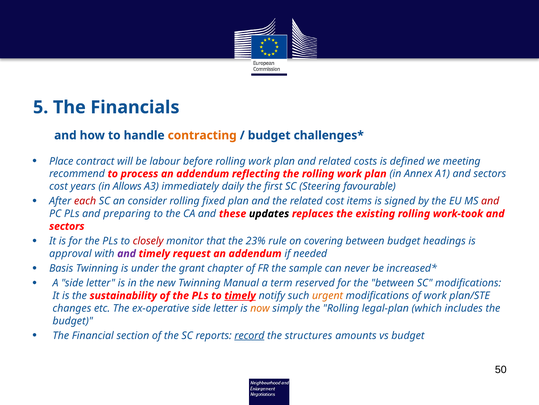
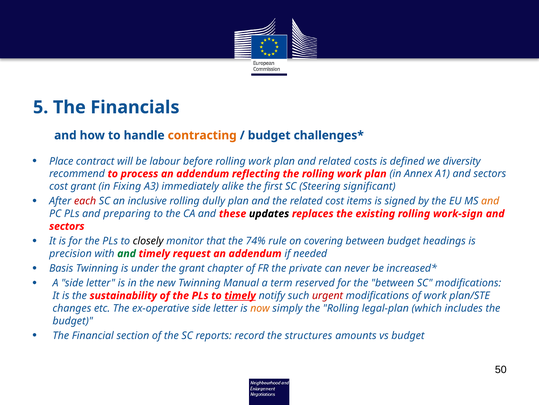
meeting: meeting -> diversity
cost years: years -> grant
Allows: Allows -> Fixing
daily: daily -> alike
favourable: favourable -> significant
consider: consider -> inclusive
fixed: fixed -> dully
and at (490, 201) colour: red -> orange
work-took: work-took -> work-sign
closely colour: red -> black
23%: 23% -> 74%
approval: approval -> precision
and at (127, 253) colour: purple -> green
sample: sample -> private
urgent colour: orange -> red
record underline: present -> none
